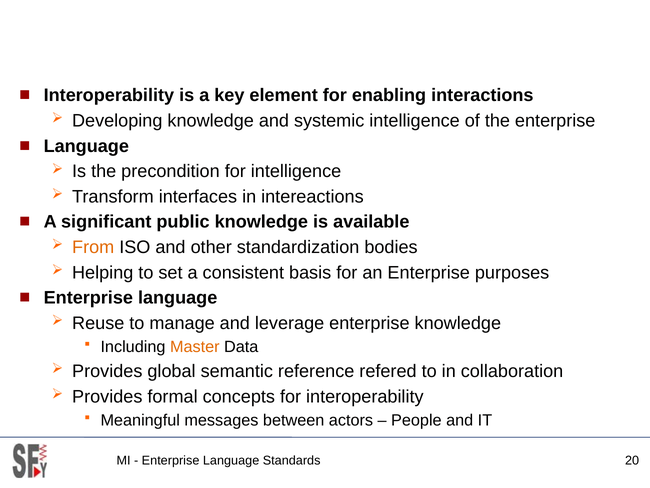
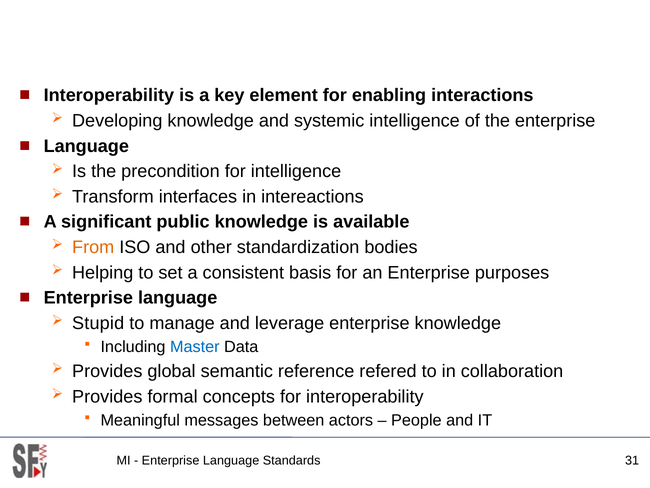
Reuse: Reuse -> Stupid
Master colour: orange -> blue
20: 20 -> 31
